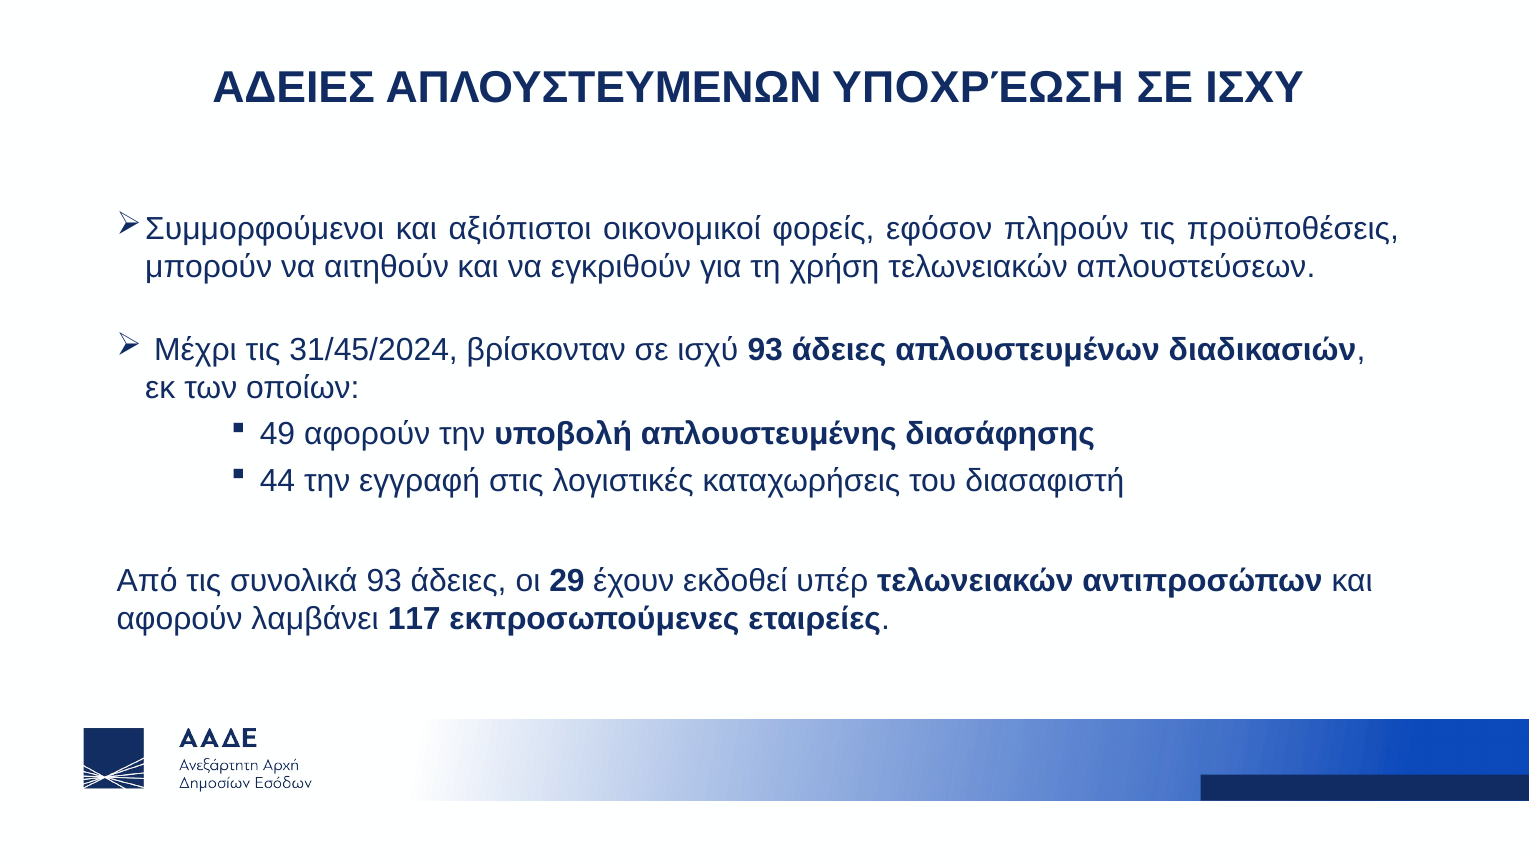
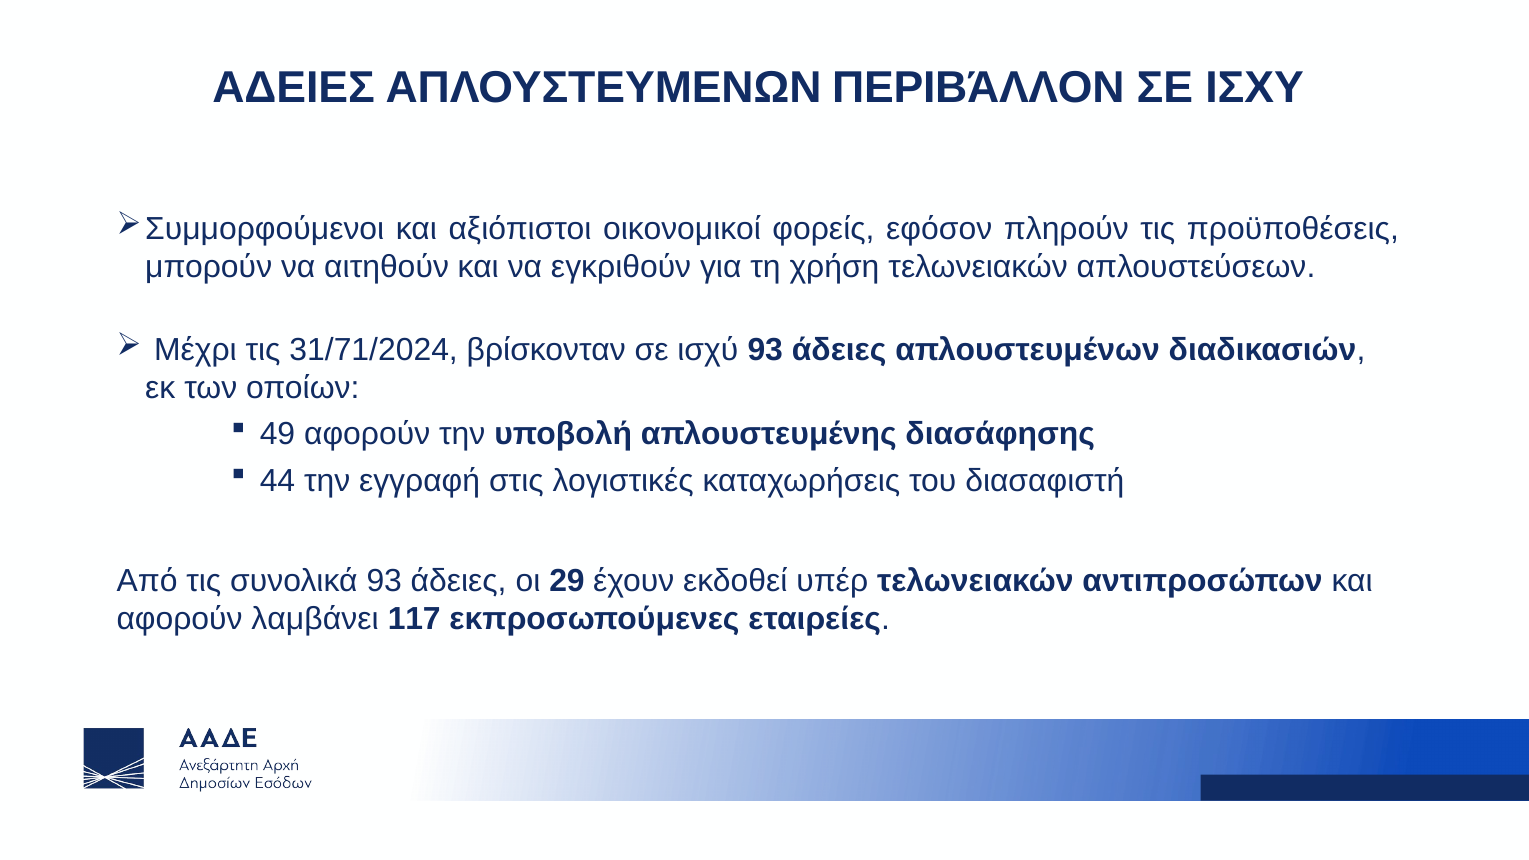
ΥΠΟΧΡΈΩΣΗ: ΥΠΟΧΡΈΩΣΗ -> ΠΕΡΙΒΆΛΛΟΝ
31/45/2024: 31/45/2024 -> 31/71/2024
